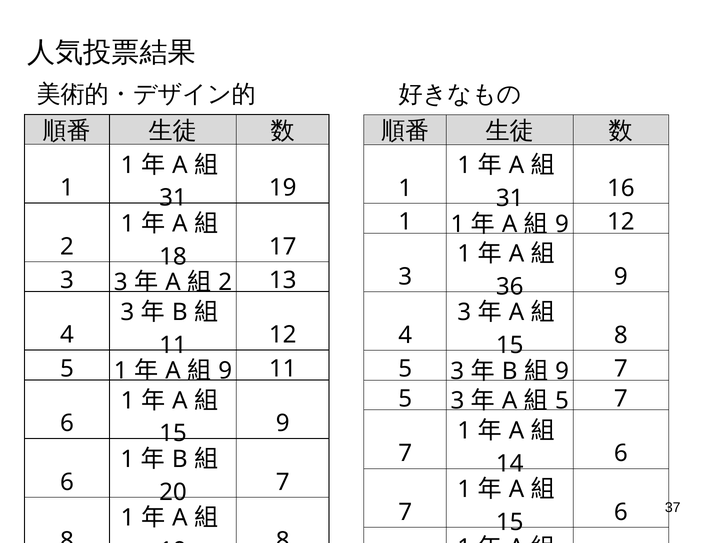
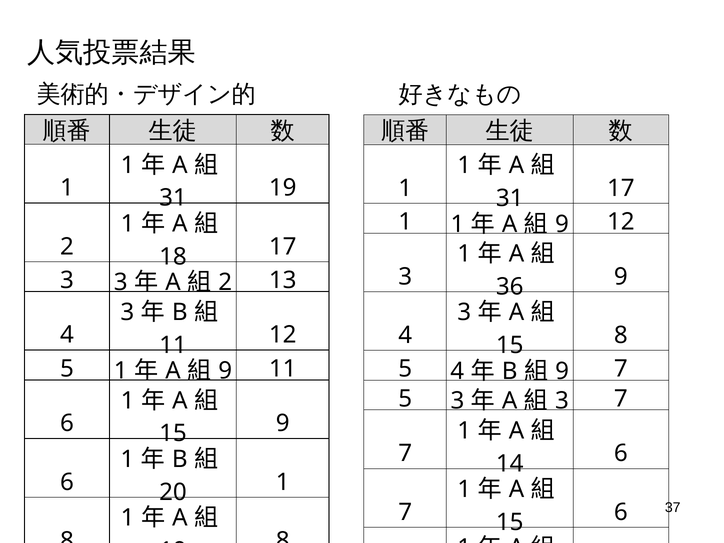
16 at (621, 188): 16 -> 17
3 at (457, 371): 3 -> 4
5 at (562, 401): 5 -> 3
7 at (283, 482): 7 -> 1
